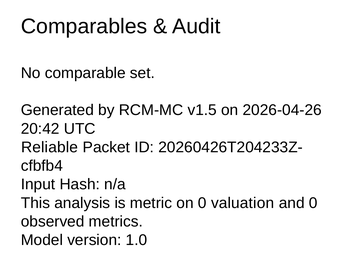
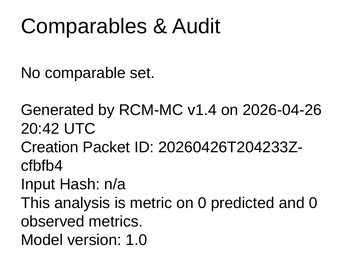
v1.5: v1.5 -> v1.4
Reliable: Reliable -> Creation
valuation: valuation -> predicted
